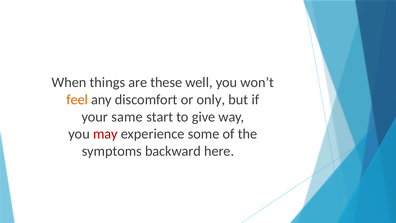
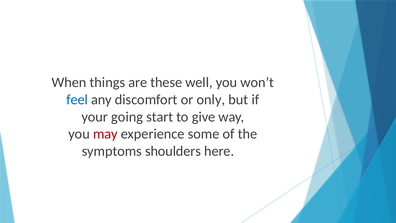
feel colour: orange -> blue
same: same -> going
backward: backward -> shoulders
